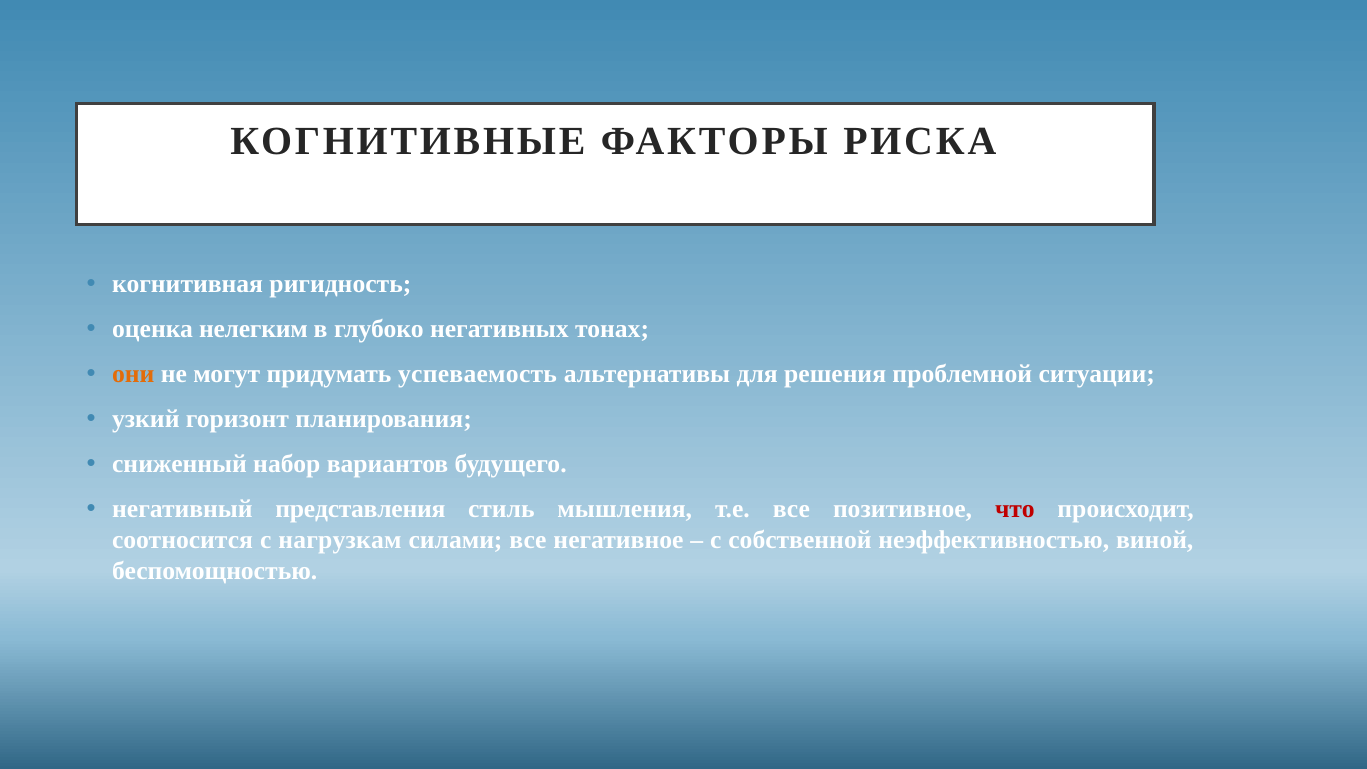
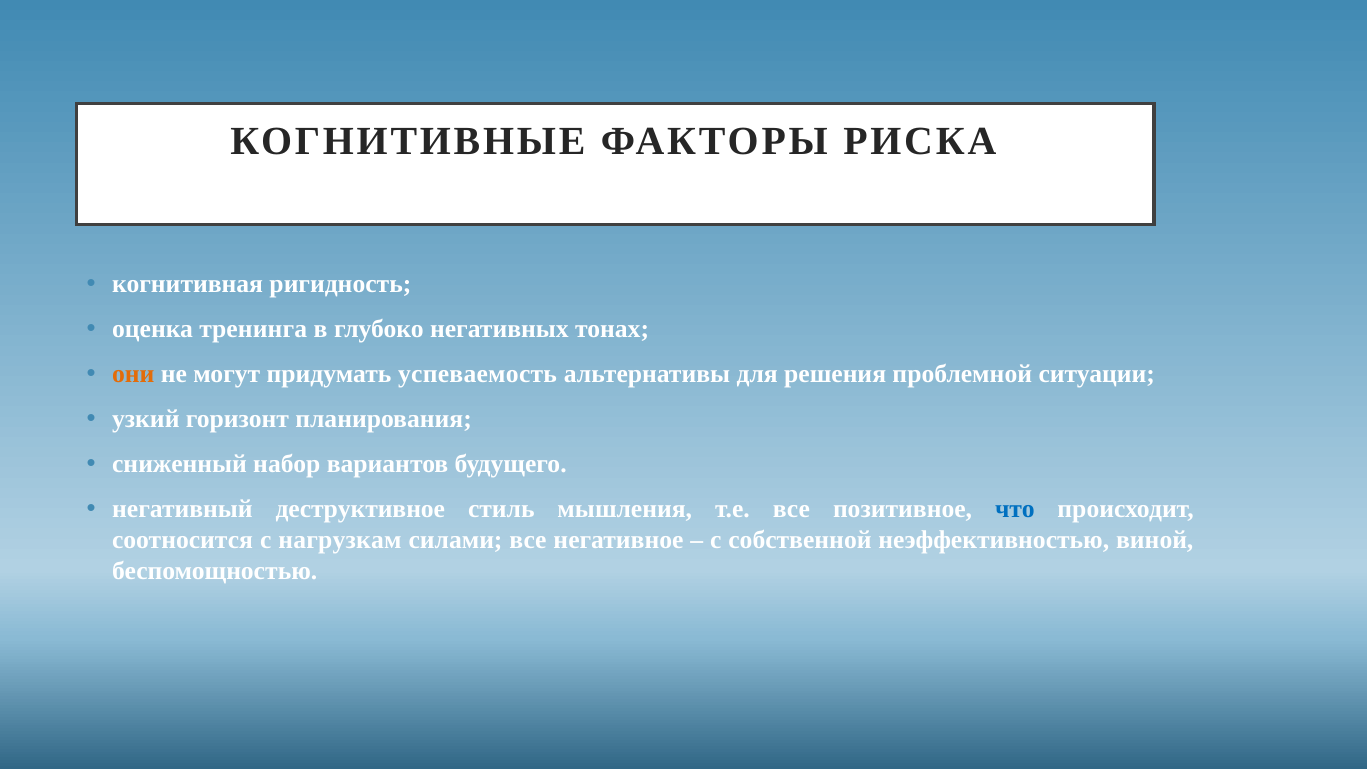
нелегким: нелегким -> тренинга
представления: представления -> деструктивное
что colour: red -> blue
